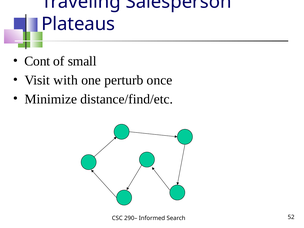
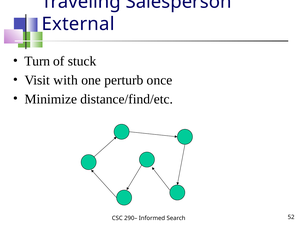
Plateaus: Plateaus -> External
Cont: Cont -> Turn
small: small -> stuck
